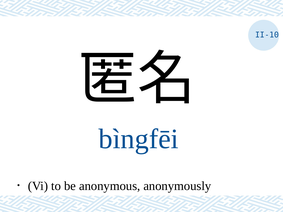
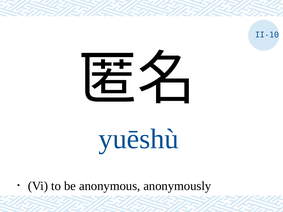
bìngfēi: bìngfēi -> yuēshù
